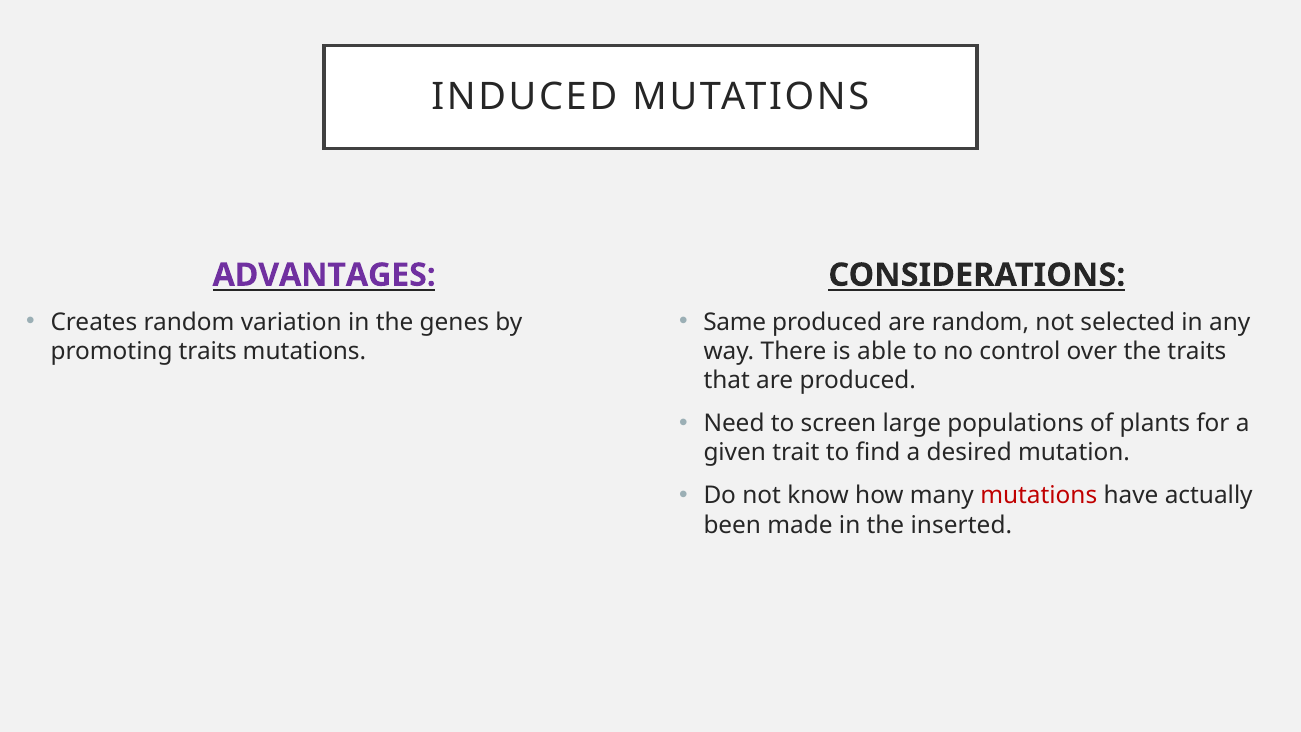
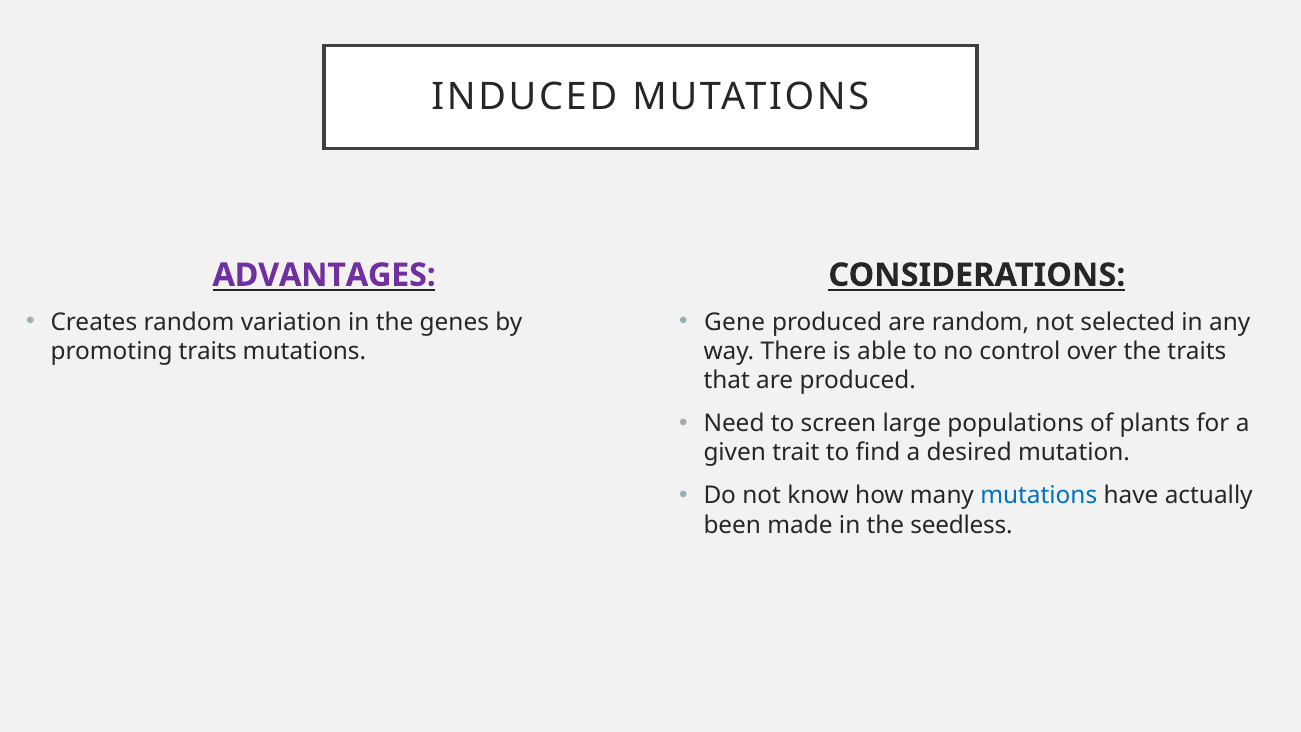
Same: Same -> Gene
mutations at (1039, 496) colour: red -> blue
inserted: inserted -> seedless
